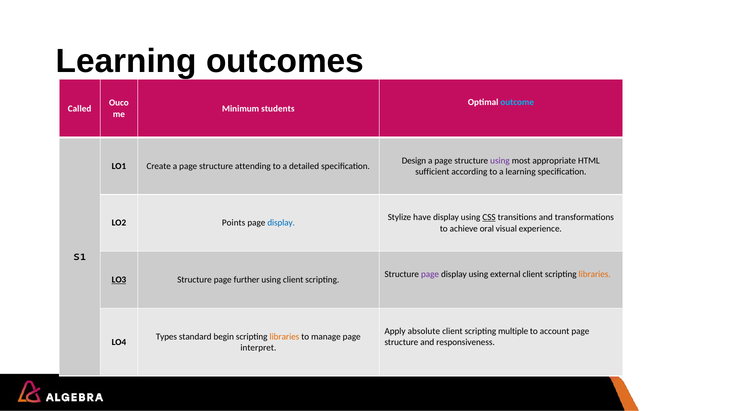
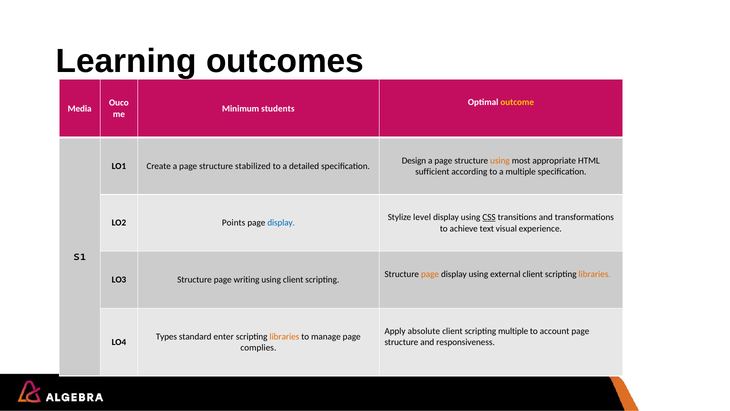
outcome colour: light blue -> yellow
Called: Called -> Media
using at (500, 160) colour: purple -> orange
attending: attending -> stabilized
a learning: learning -> multiple
have: have -> level
oral: oral -> text
page at (430, 274) colour: purple -> orange
LO3 underline: present -> none
further: further -> writing
begin: begin -> enter
interpret: interpret -> complies
